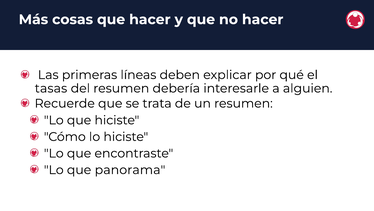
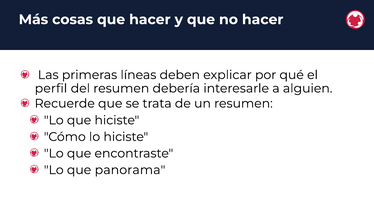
tasas: tasas -> perfil
